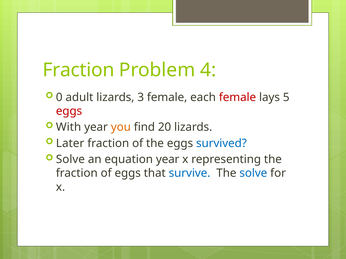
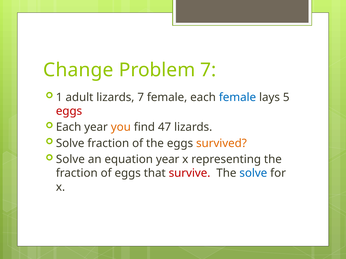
Fraction at (79, 70): Fraction -> Change
Problem 4: 4 -> 7
0: 0 -> 1
lizards 3: 3 -> 7
female at (237, 97) colour: red -> blue
With at (69, 127): With -> Each
20: 20 -> 47
Later at (70, 144): Later -> Solve
survived colour: blue -> orange
survive colour: blue -> red
